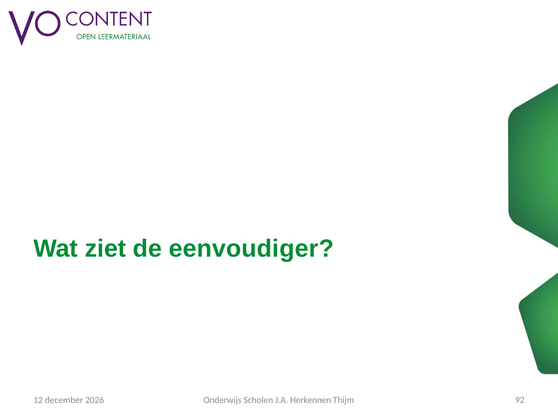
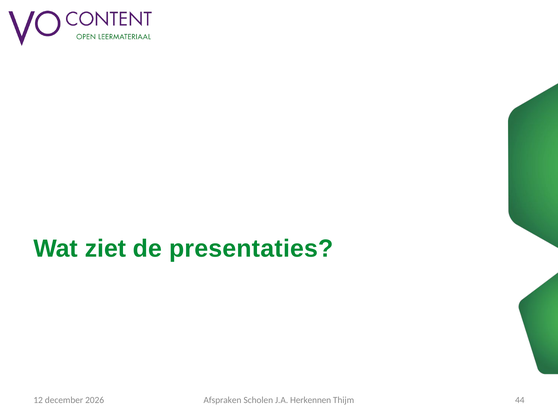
eenvoudiger: eenvoudiger -> presentaties
Onderwijs: Onderwijs -> Afspraken
92: 92 -> 44
